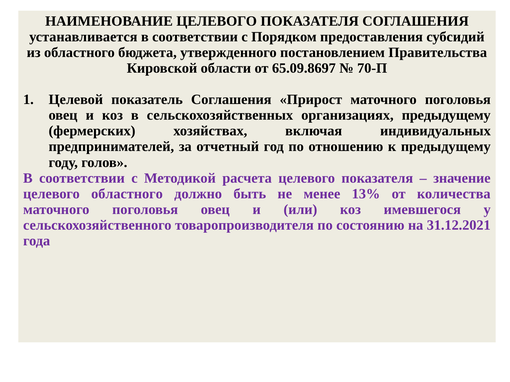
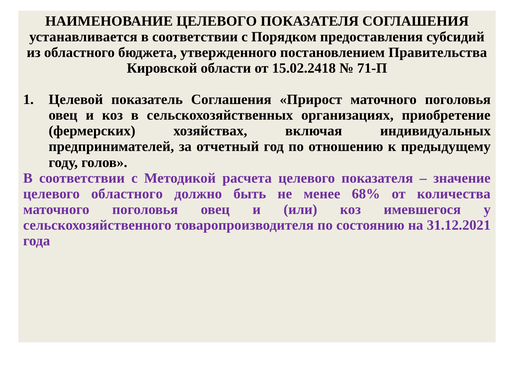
65.09.8697: 65.09.8697 -> 15.02.2418
70-П: 70-П -> 71-П
организациях предыдущему: предыдущему -> приобретение
13%: 13% -> 68%
